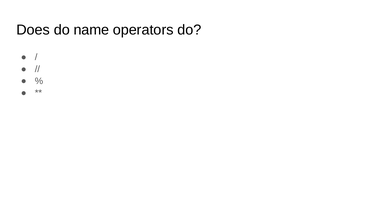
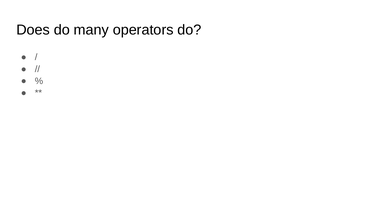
name: name -> many
